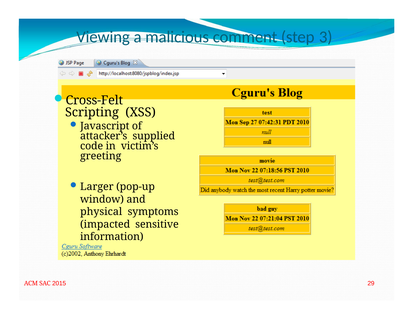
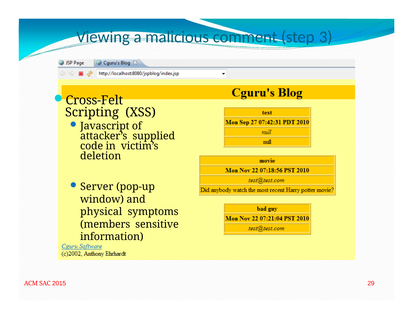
greeting: greeting -> deletion
Larger: Larger -> Server
impacted: impacted -> members
